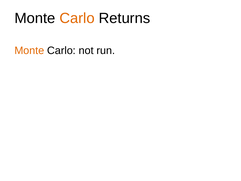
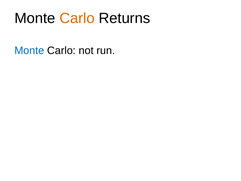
Monte at (29, 51) colour: orange -> blue
